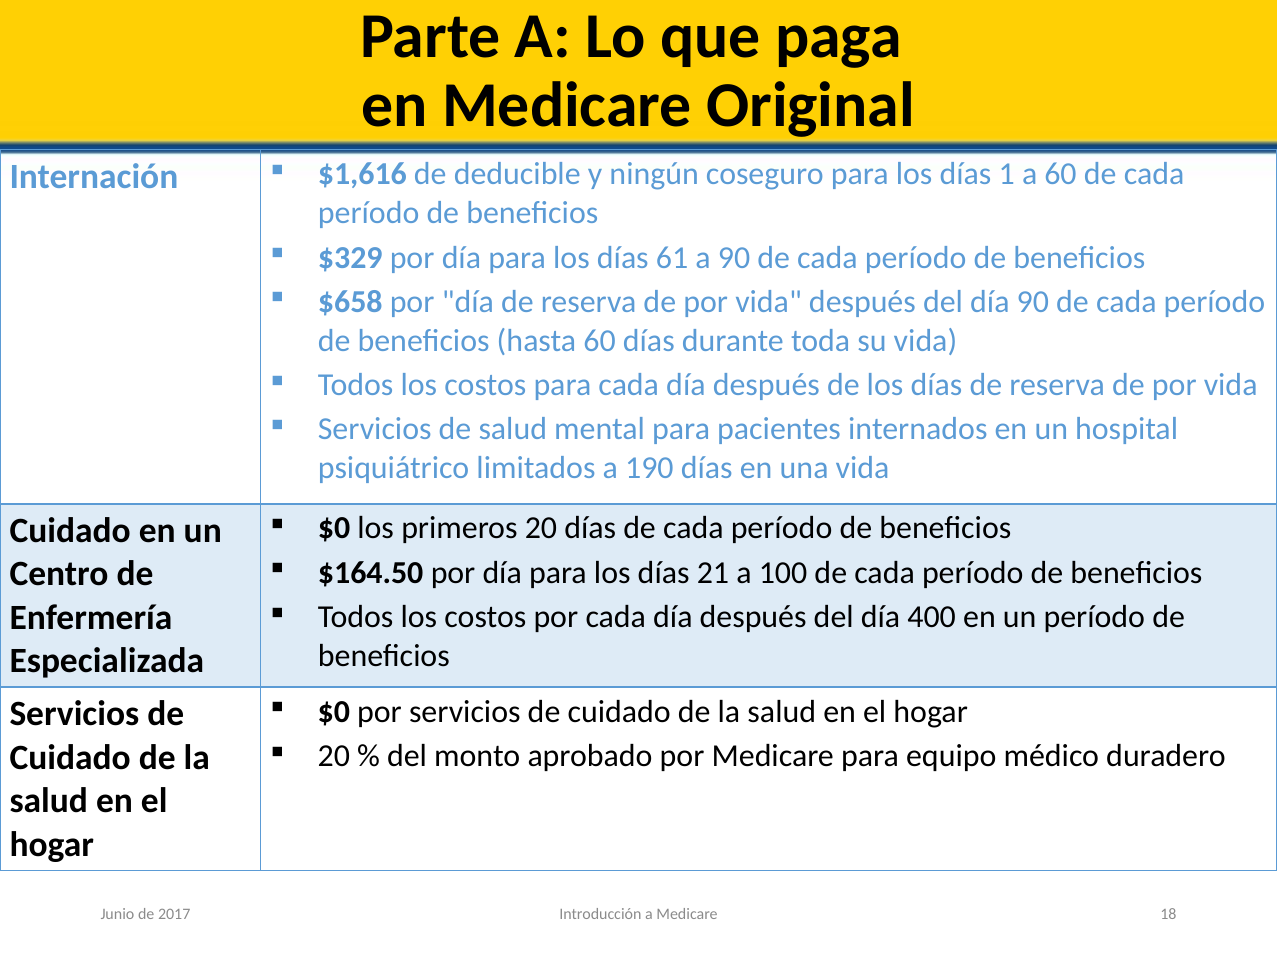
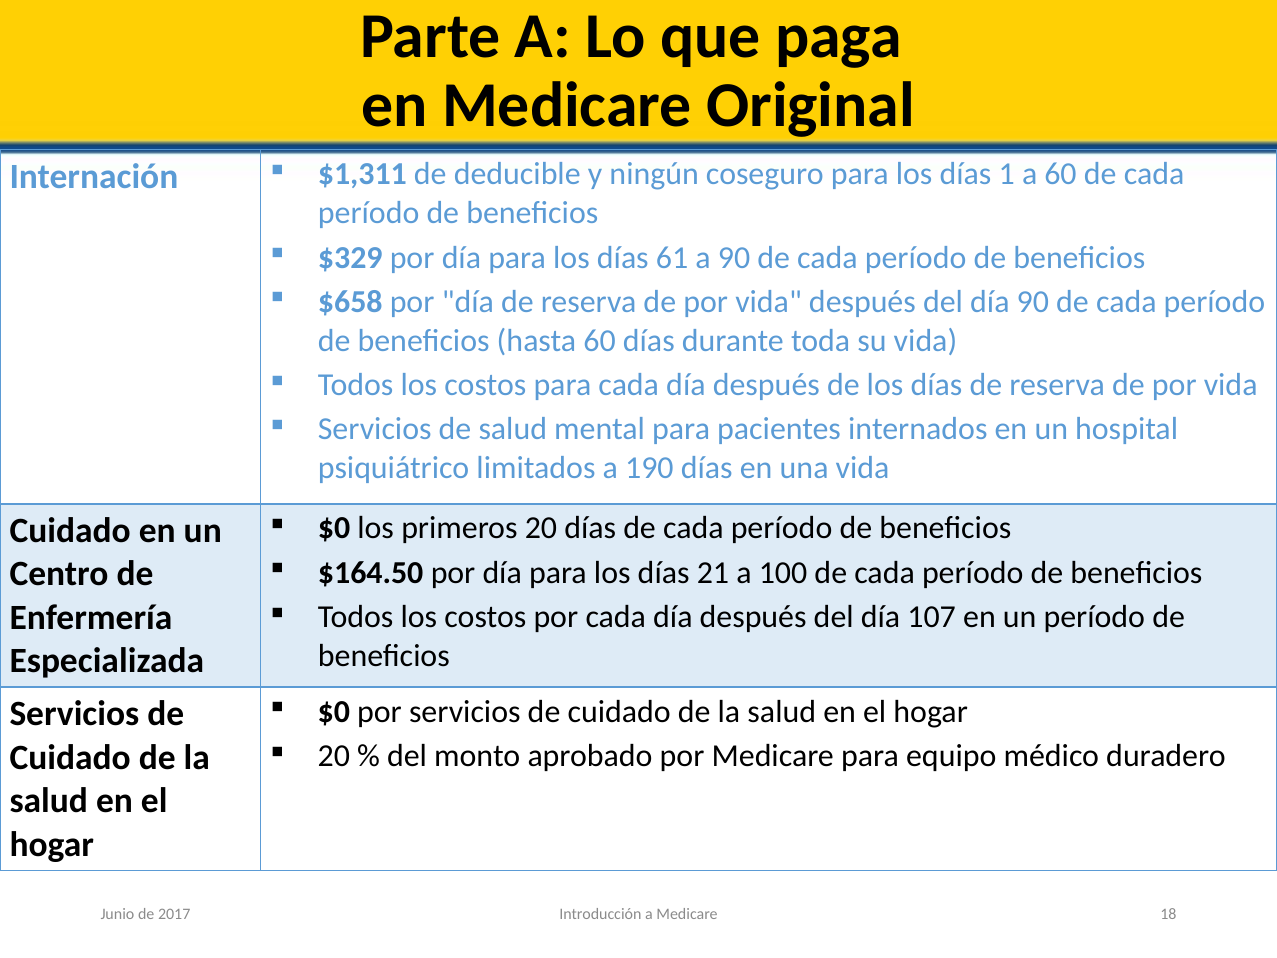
$1,616: $1,616 -> $1,311
400: 400 -> 107
